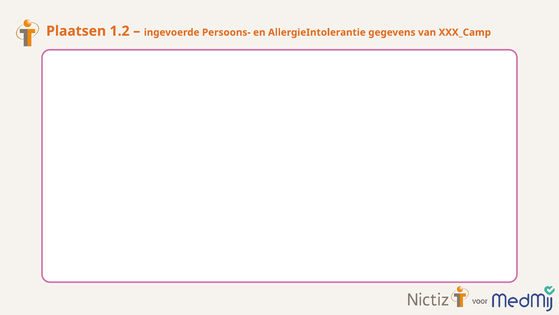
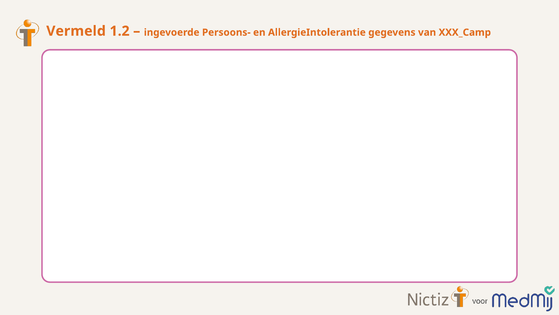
Plaatsen: Plaatsen -> Vermeld
